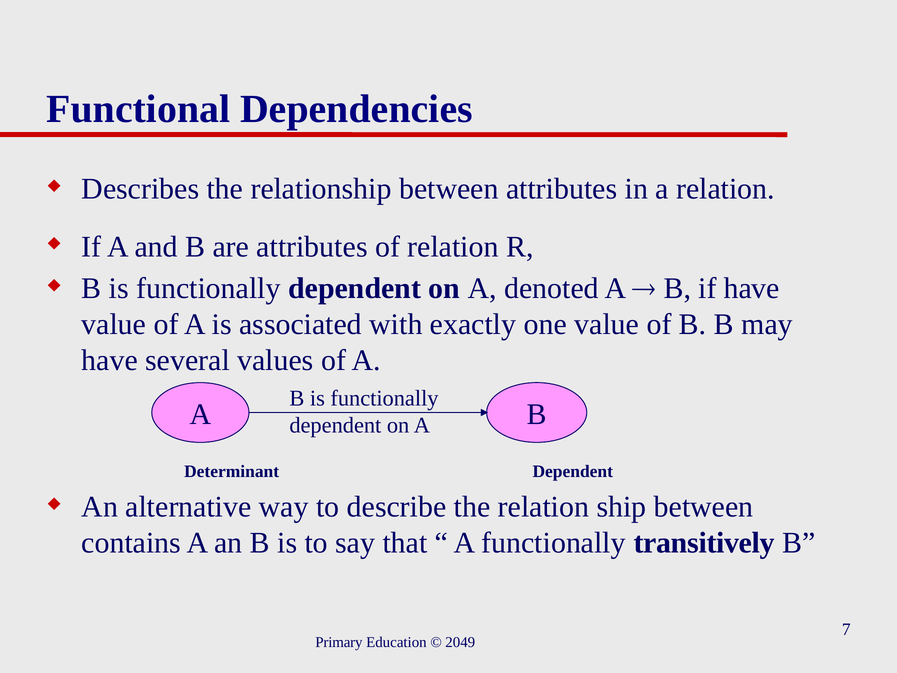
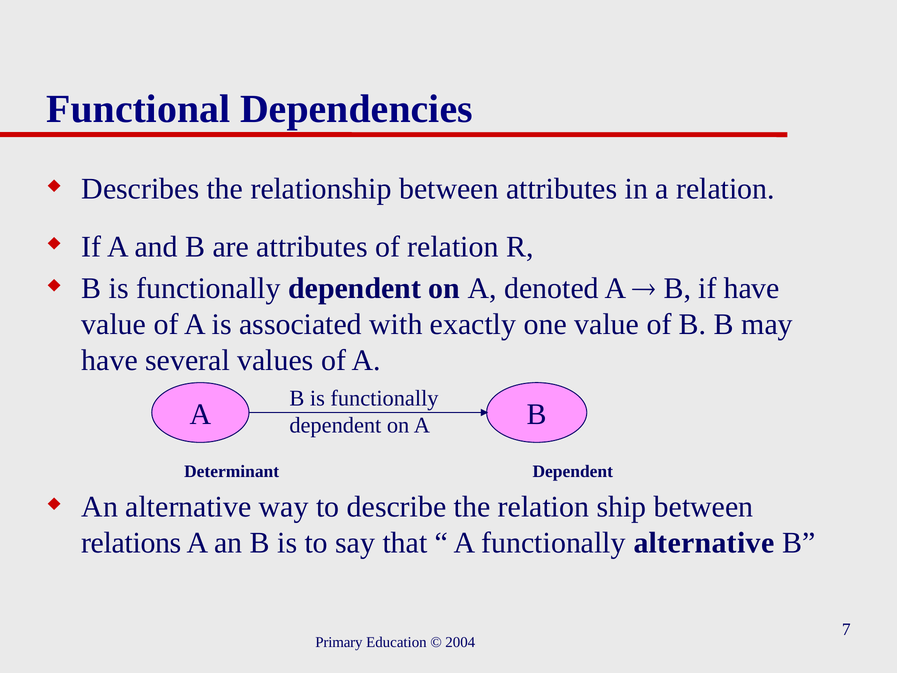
contains: contains -> relations
functionally transitively: transitively -> alternative
2049: 2049 -> 2004
